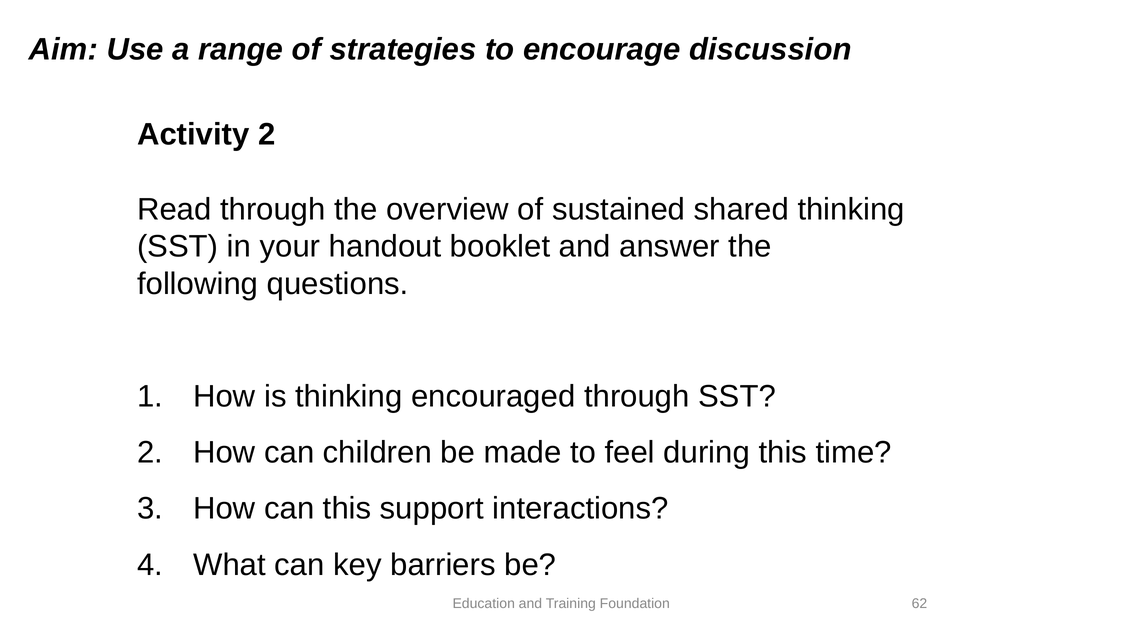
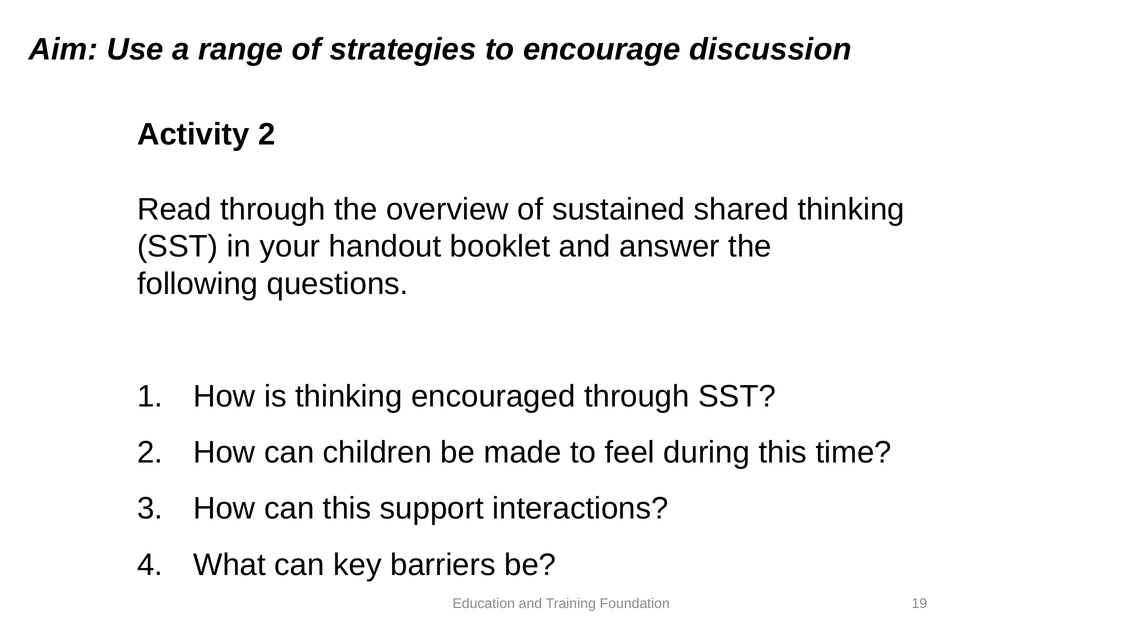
62: 62 -> 19
